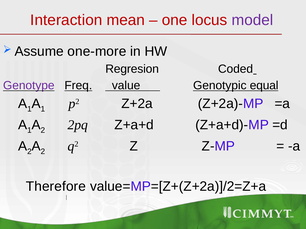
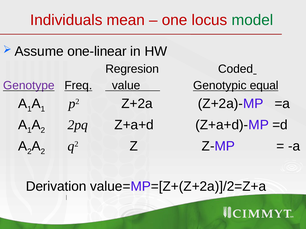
Interaction: Interaction -> Individuals
model colour: purple -> green
one-more: one-more -> one-linear
Therefore: Therefore -> Derivation
